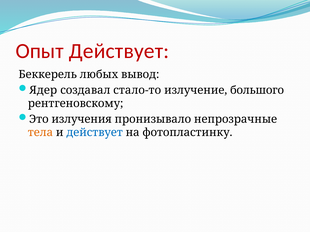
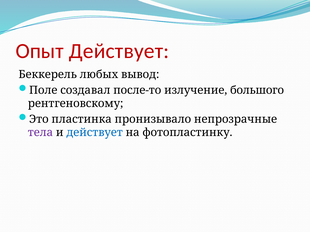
Ядер: Ядер -> Поле
стало-то: стало-то -> после-то
излучения: излучения -> пластинка
тела colour: orange -> purple
